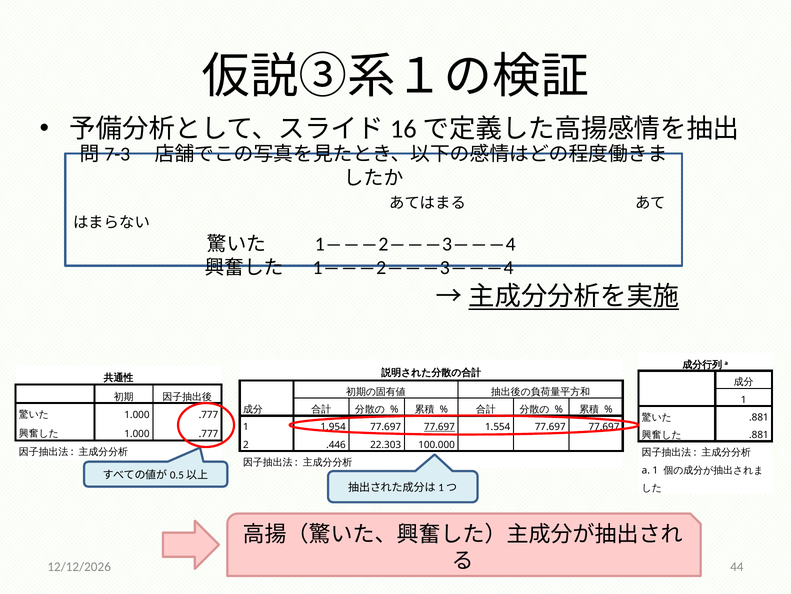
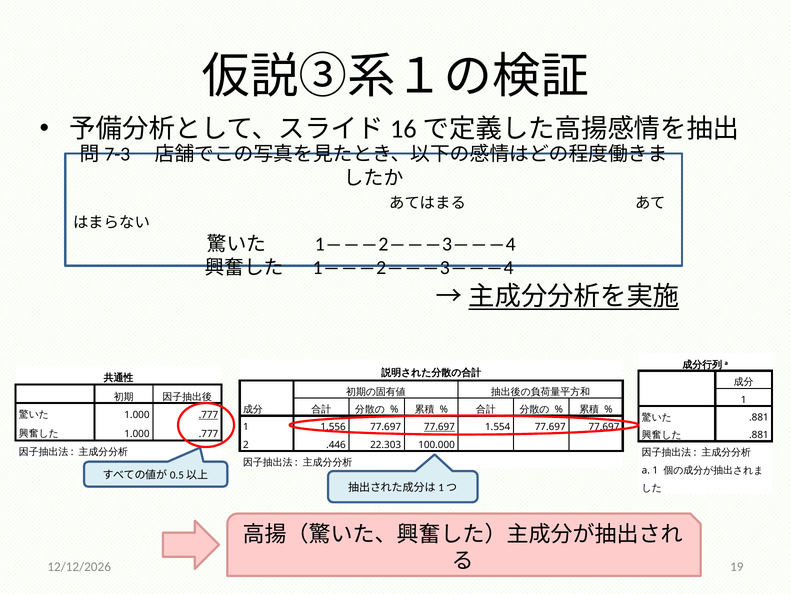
.777 at (208, 415) underline: none -> present
1.954: 1.954 -> 1.556
44: 44 -> 19
